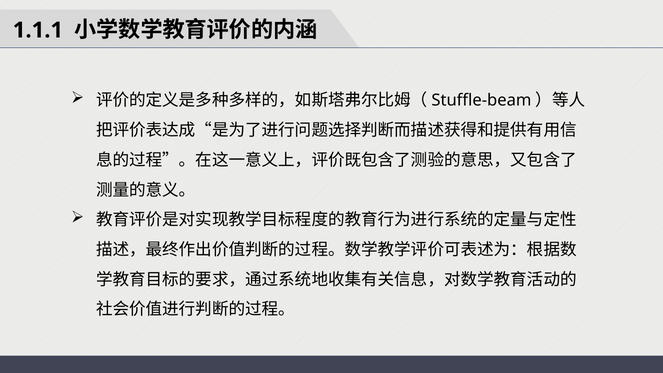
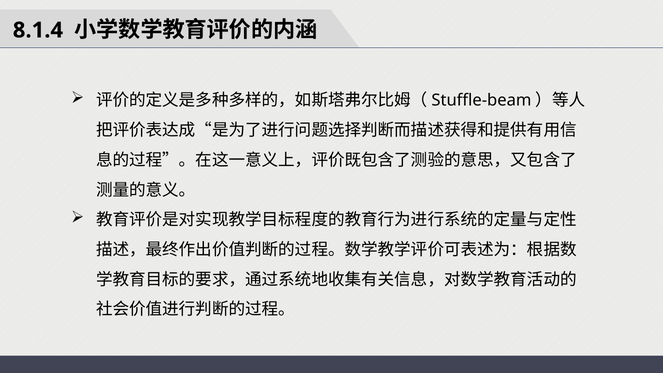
1.1.1: 1.1.1 -> 8.1.4
